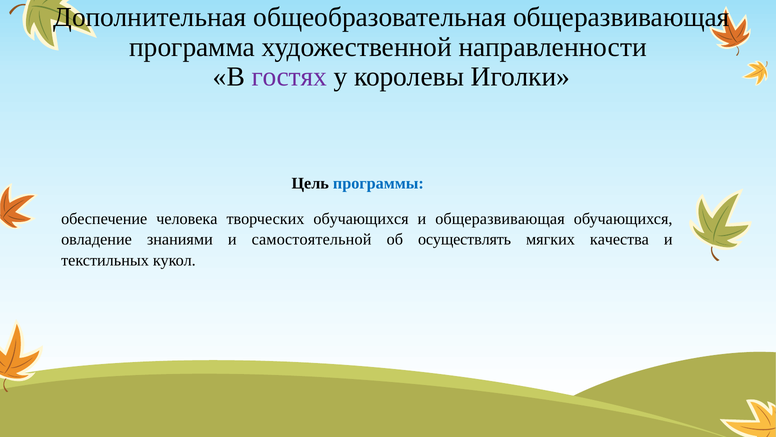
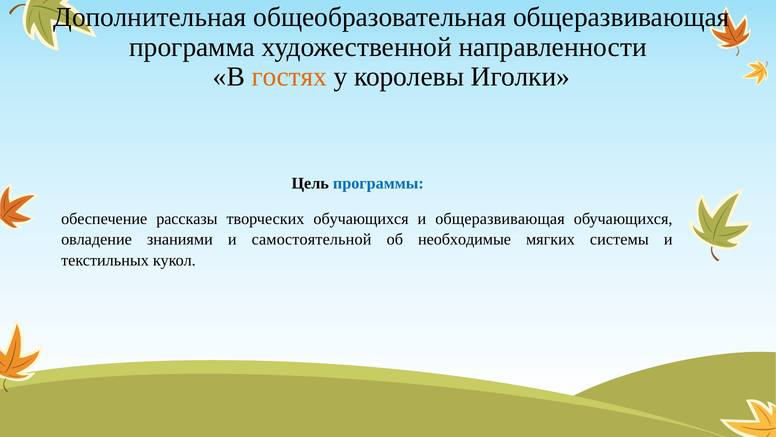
гостях colour: purple -> orange
человека: человека -> рассказы
осуществлять: осуществлять -> необходимые
качества: качества -> системы
